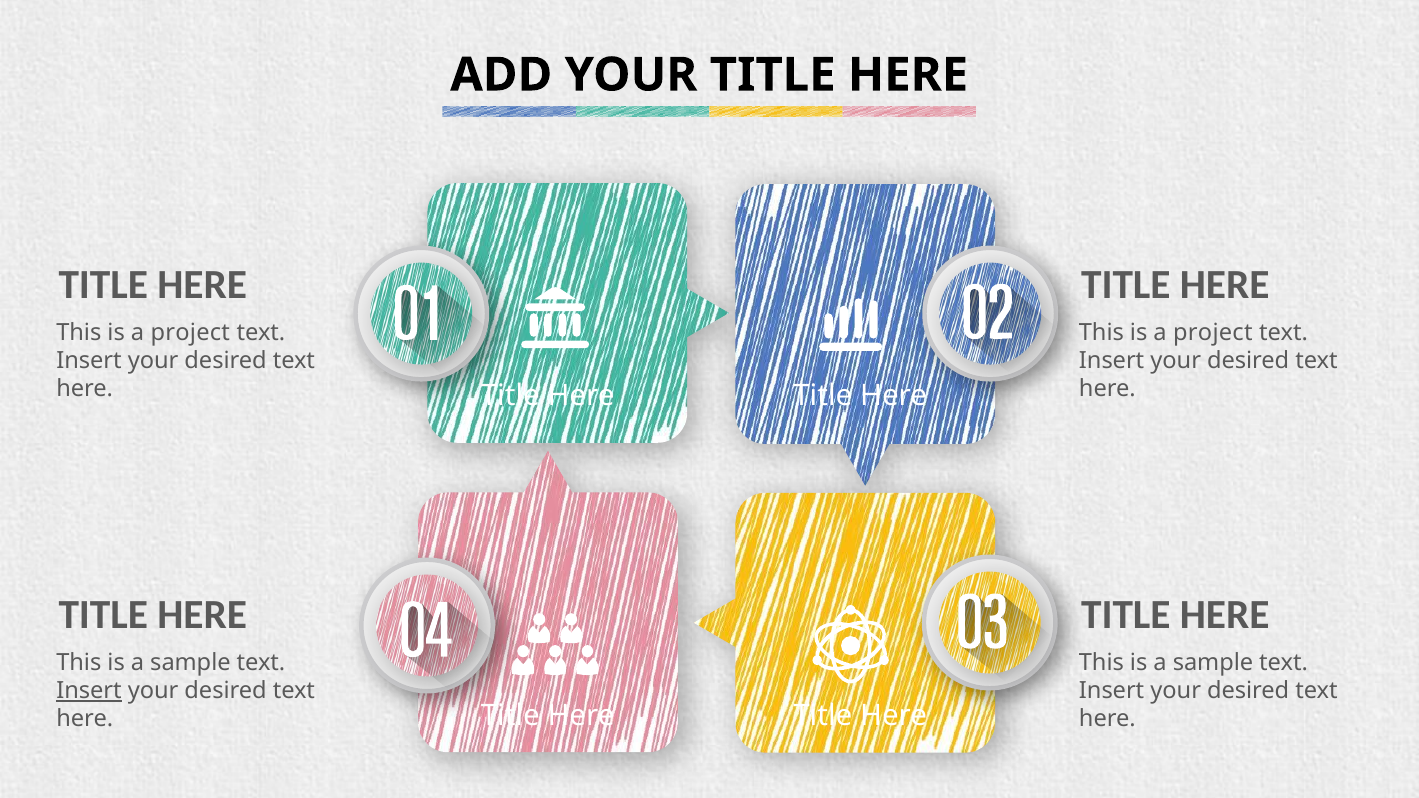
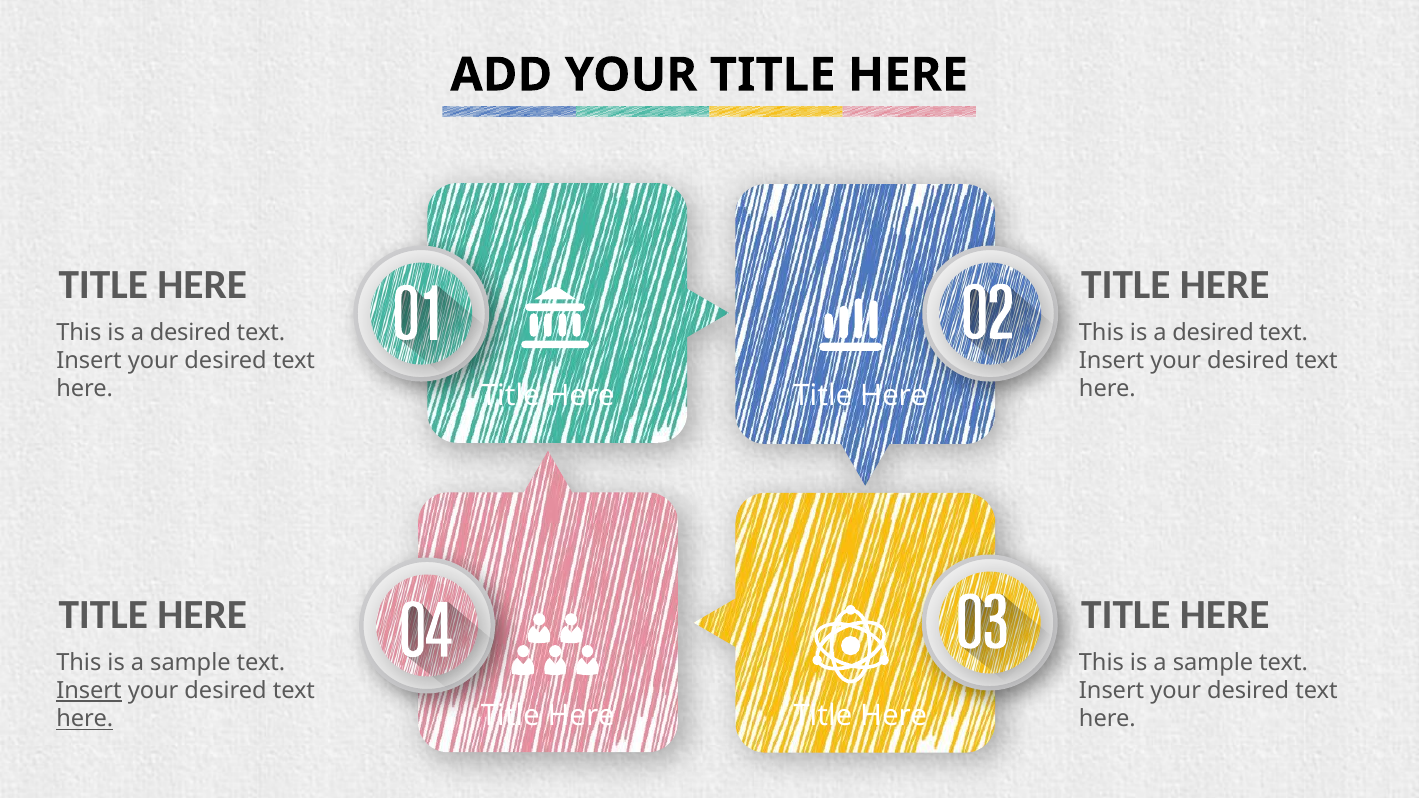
project at (190, 333): project -> desired
project at (1213, 333): project -> desired
here at (85, 719) underline: none -> present
